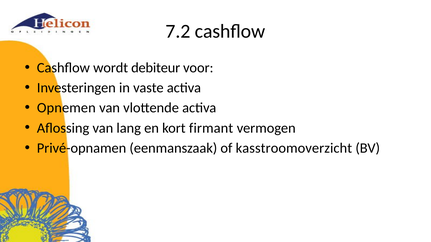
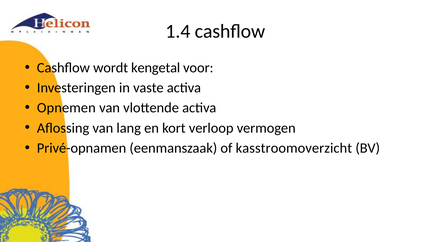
7.2: 7.2 -> 1.4
debiteur: debiteur -> kengetal
firmant: firmant -> verloop
